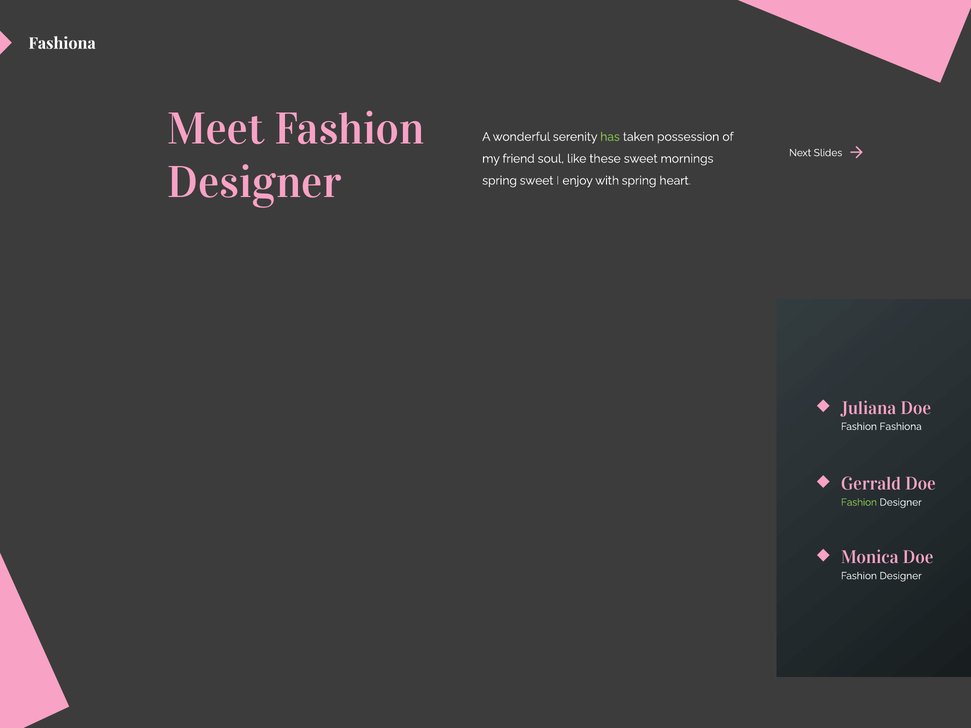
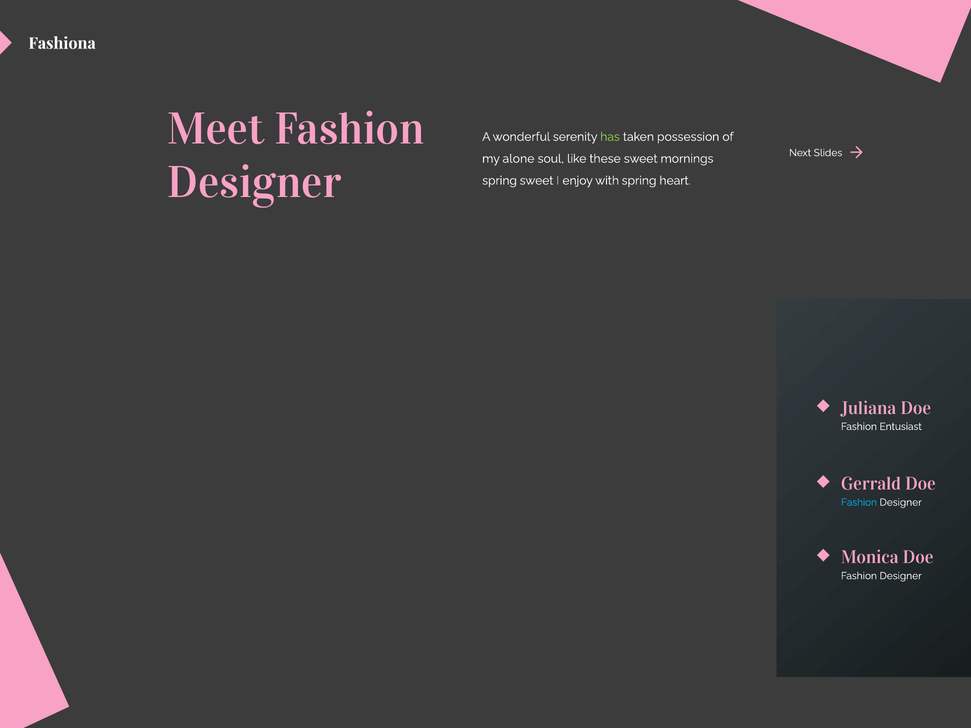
friend: friend -> alone
Fashiona: Fashiona -> Entusiast
Fashion at (859, 502) colour: light green -> light blue
